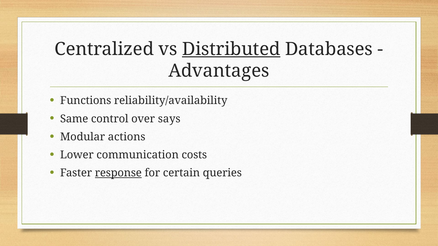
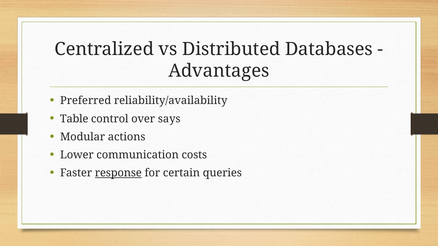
Distributed underline: present -> none
Functions: Functions -> Preferred
Same: Same -> Table
